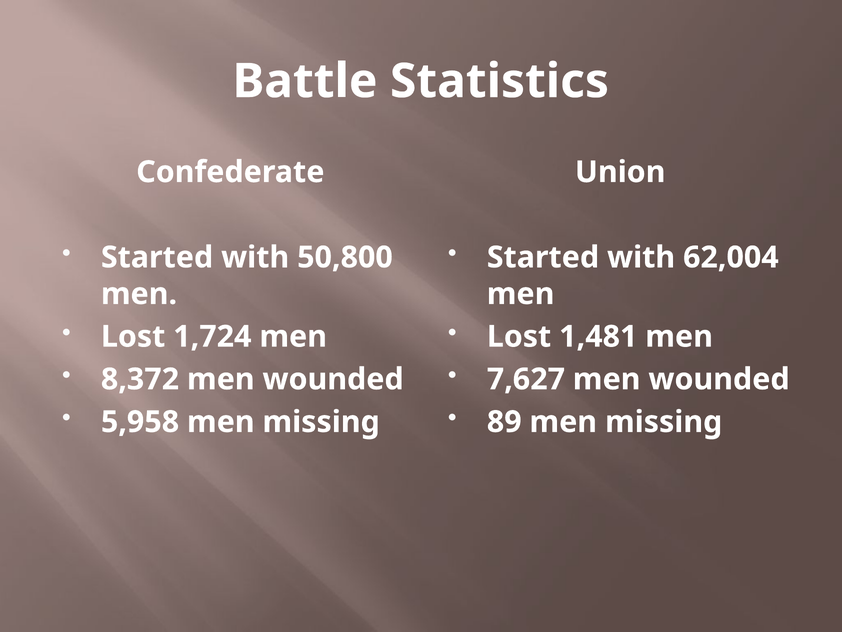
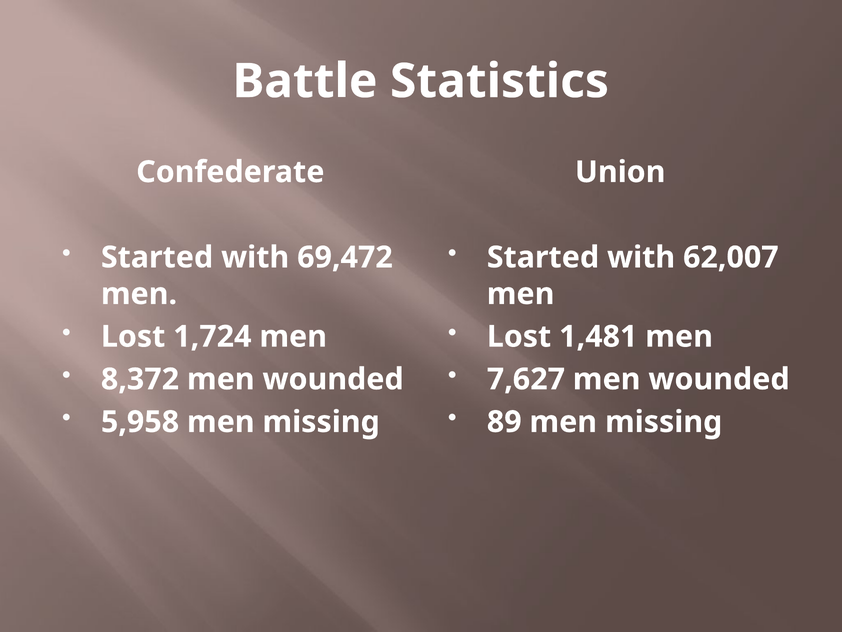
50,800: 50,800 -> 69,472
62,004: 62,004 -> 62,007
